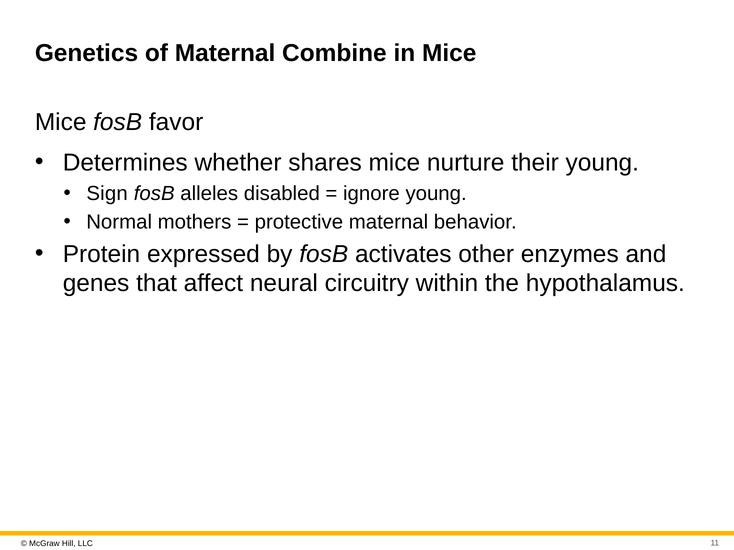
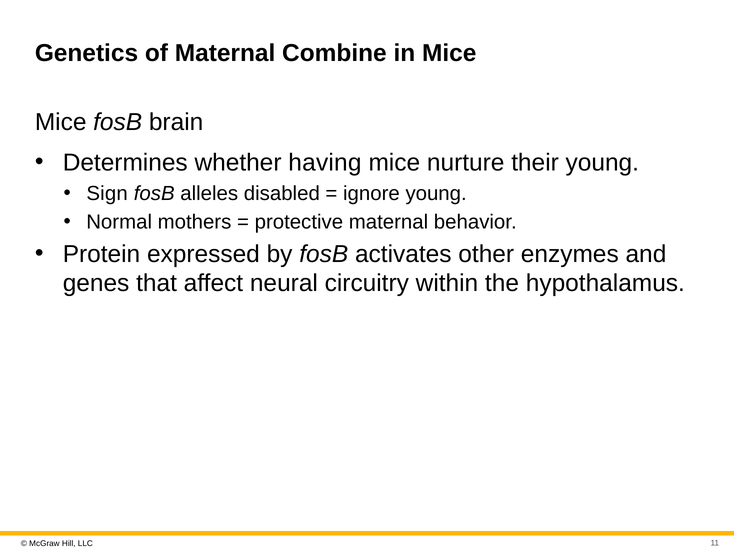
favor: favor -> brain
shares: shares -> having
